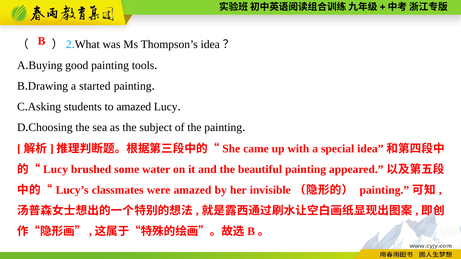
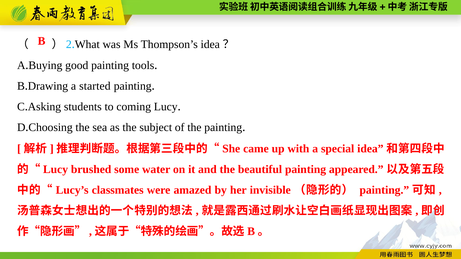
to amazed: amazed -> coming
